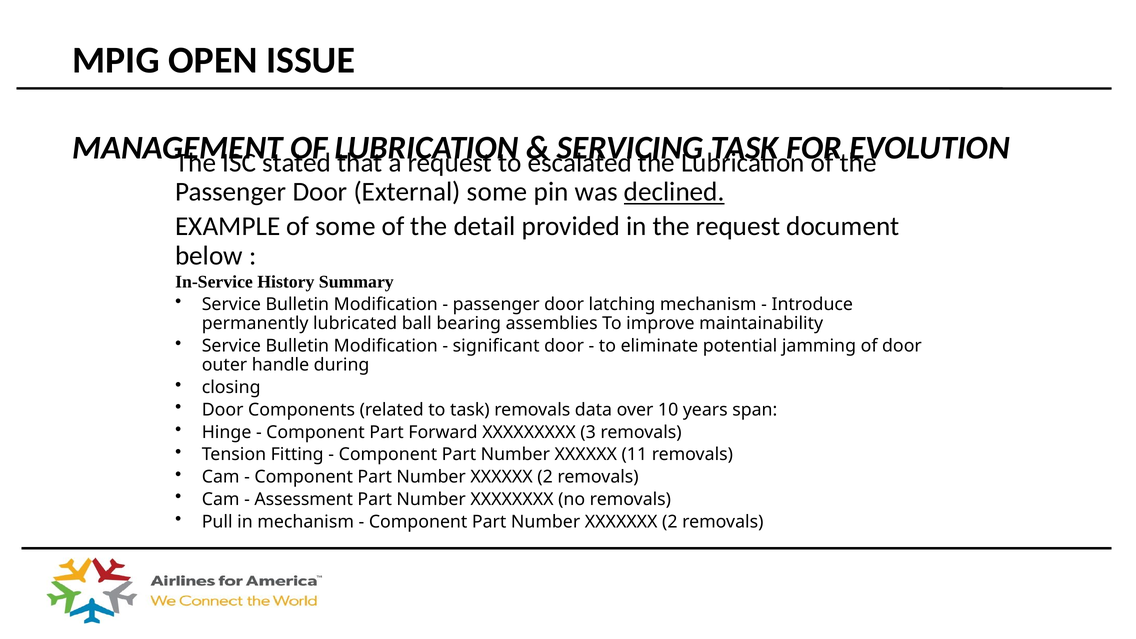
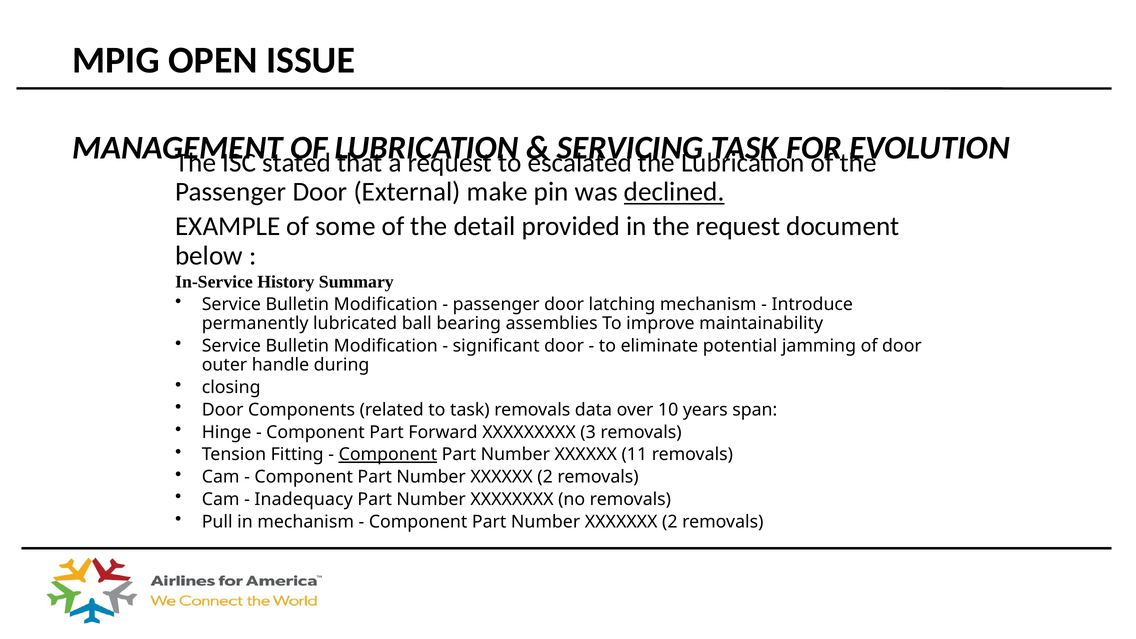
External some: some -> make
Component at (388, 455) underline: none -> present
Assessment: Assessment -> Inadequacy
